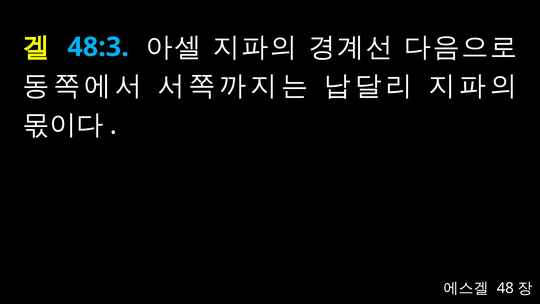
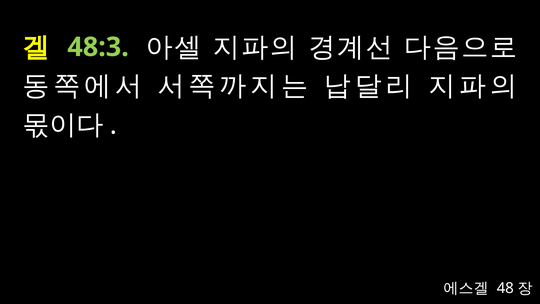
48:3 colour: light blue -> light green
